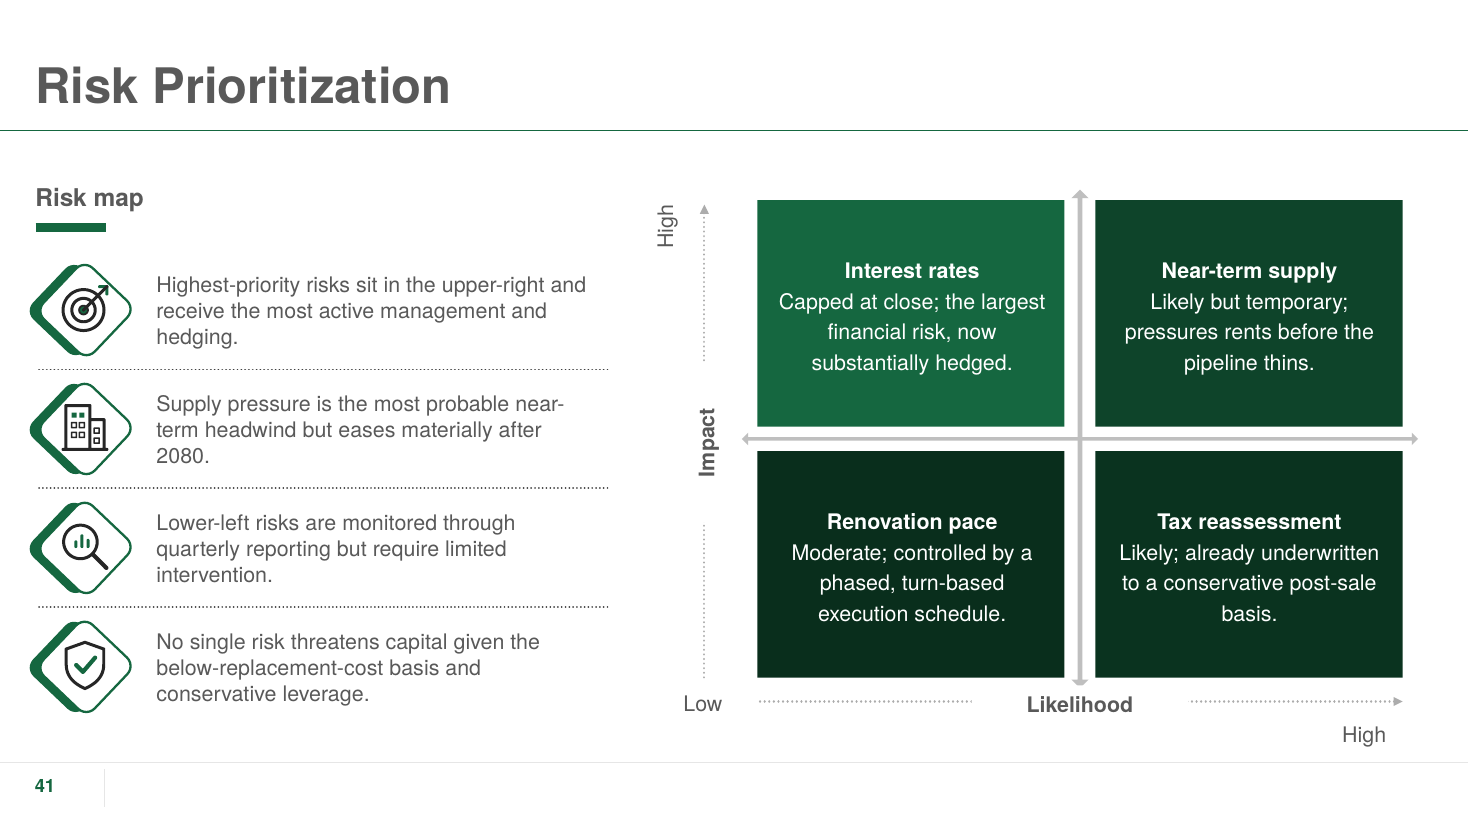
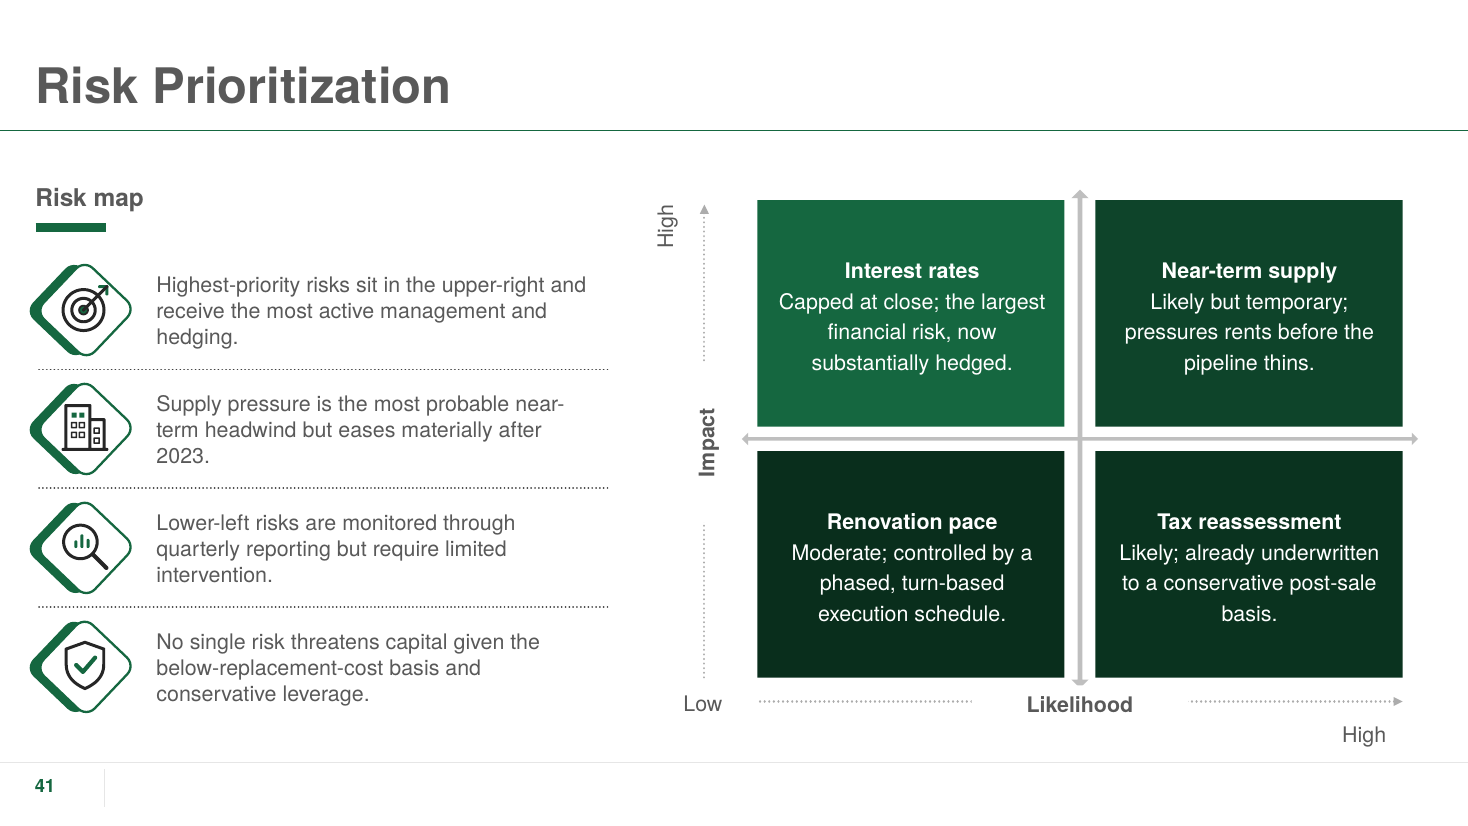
2080: 2080 -> 2023
